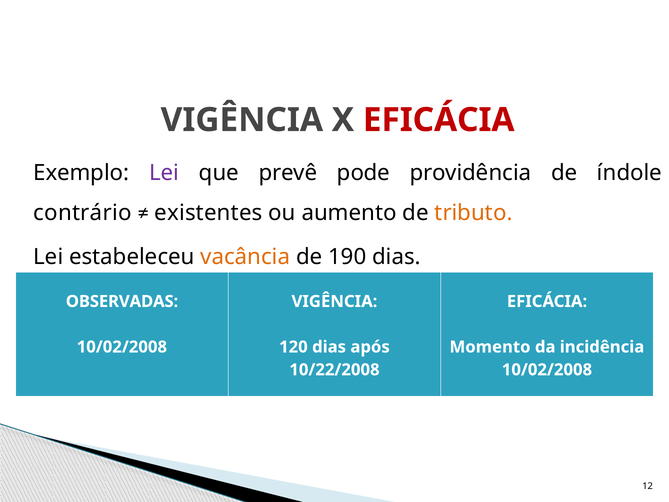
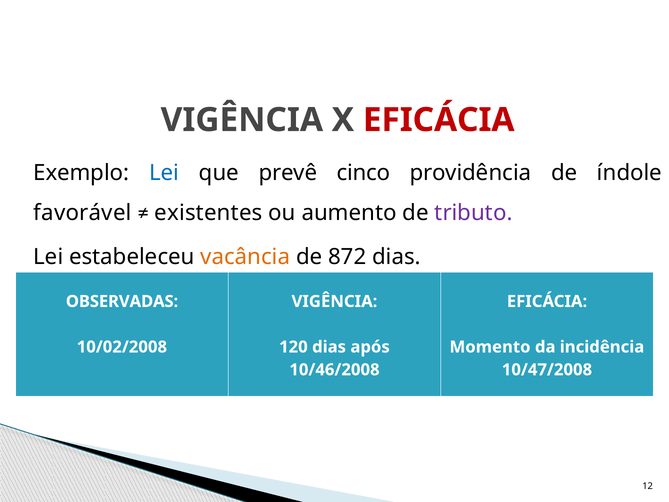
Lei at (164, 173) colour: purple -> blue
pode: pode -> cinco
contrário: contrário -> favorável
tributo colour: orange -> purple
190: 190 -> 872
10/22/2008: 10/22/2008 -> 10/46/2008
10/02/2008 at (547, 370): 10/02/2008 -> 10/47/2008
